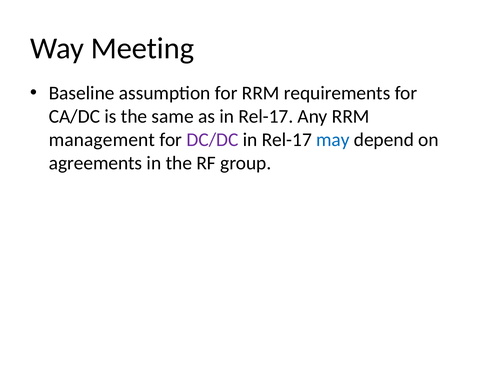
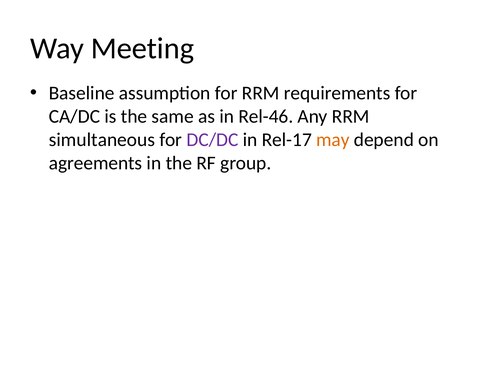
as in Rel-17: Rel-17 -> Rel-46
management: management -> simultaneous
may colour: blue -> orange
